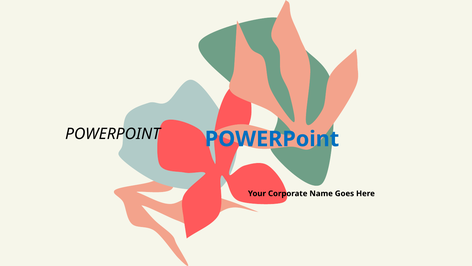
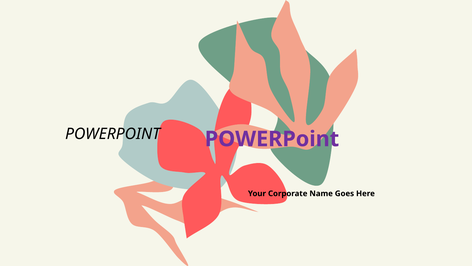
POWERPoint at (272, 139) colour: blue -> purple
